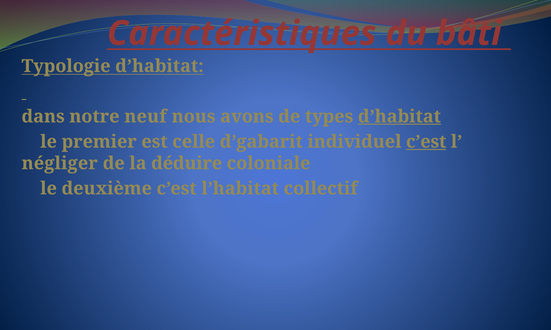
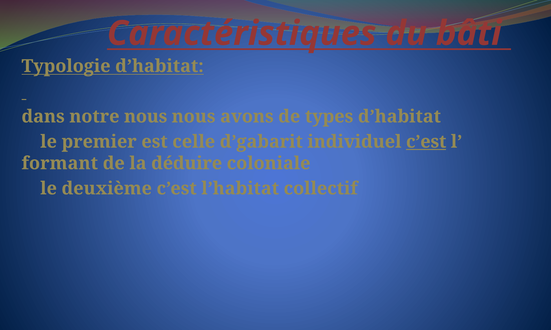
notre neuf: neuf -> nous
d’habitat at (399, 117) underline: present -> none
négliger: négliger -> formant
